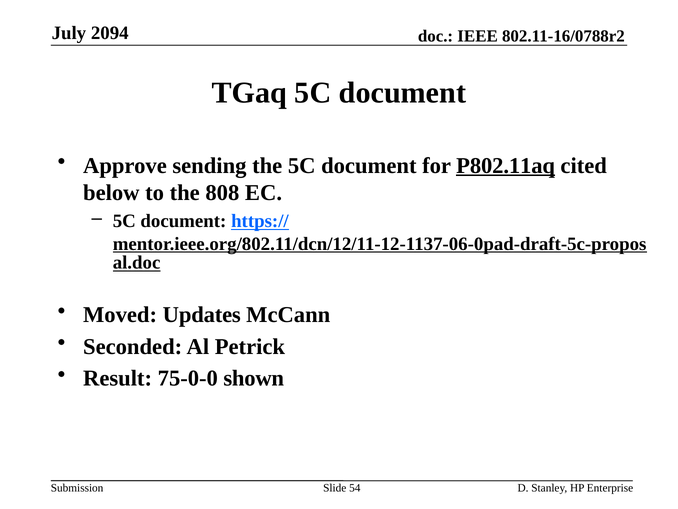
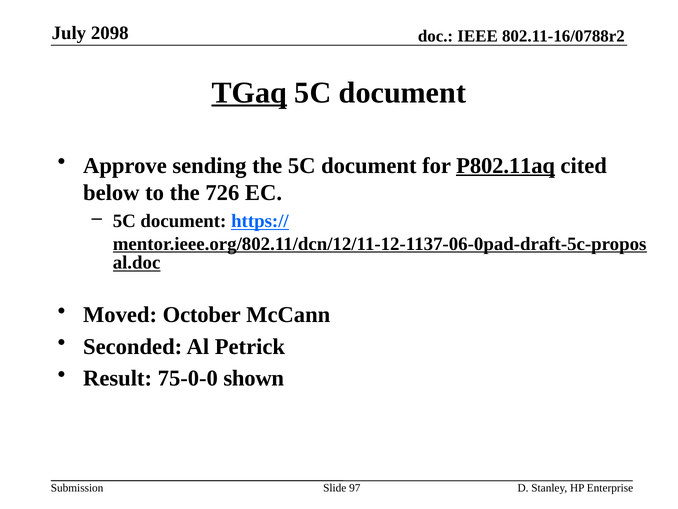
2094: 2094 -> 2098
TGaq underline: none -> present
808: 808 -> 726
Updates: Updates -> October
54: 54 -> 97
